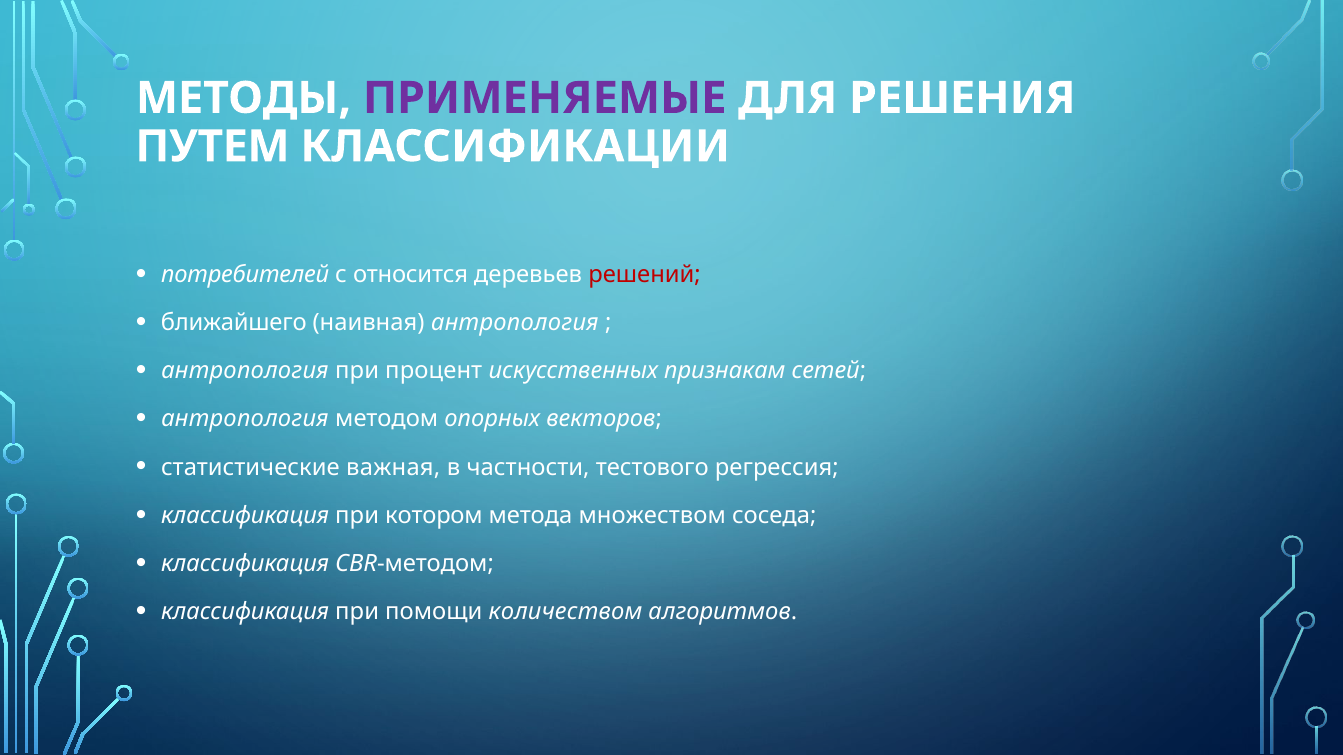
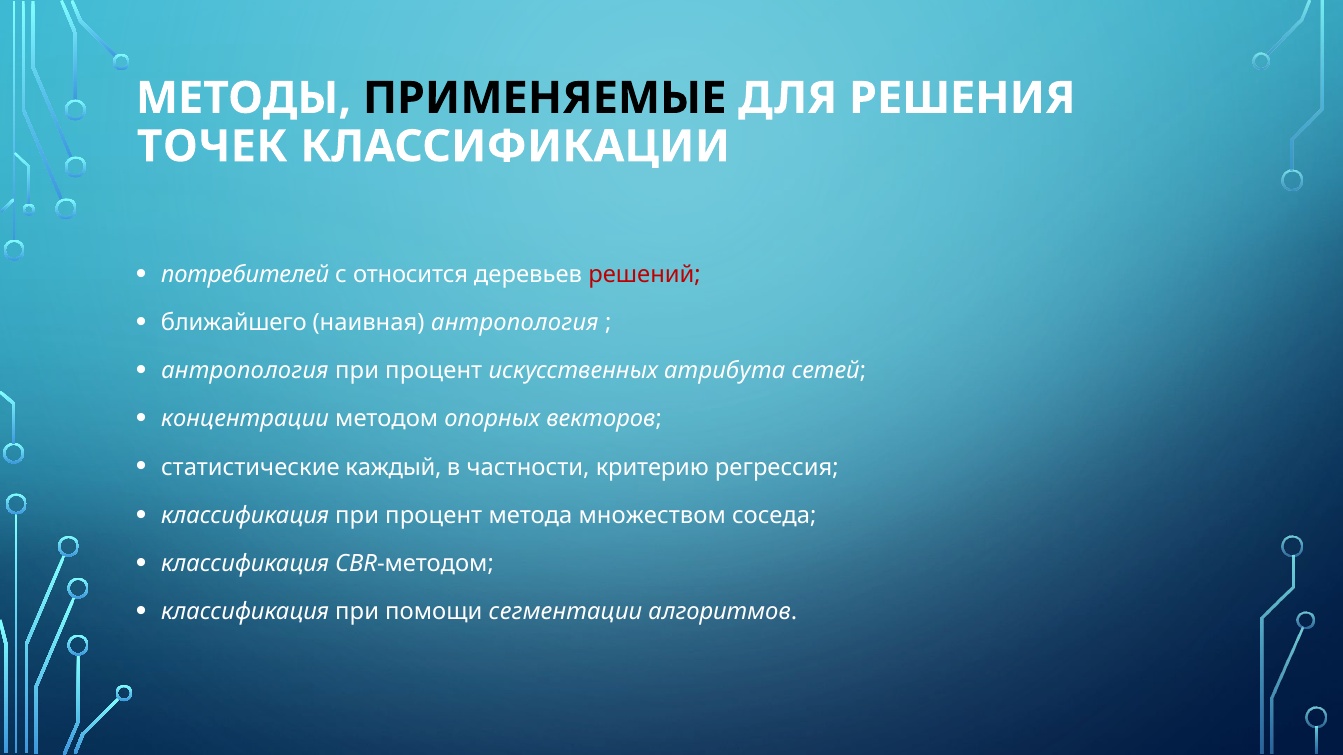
ПРИМЕНЯЕМЫЕ colour: purple -> black
ПУТЕМ: ПУТЕМ -> ТОЧЕК
признакам: признакам -> атрибута
антропология at (245, 419): антропология -> концентрации
важная: важная -> каждый
тестового: тестового -> критерию
классификация при котором: котором -> процент
количеством: количеством -> сегментации
